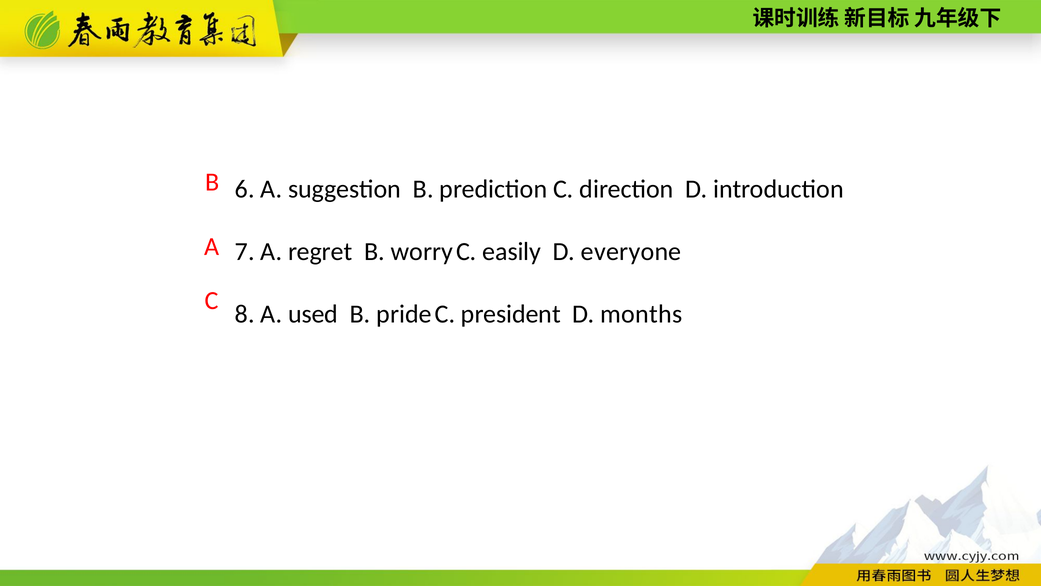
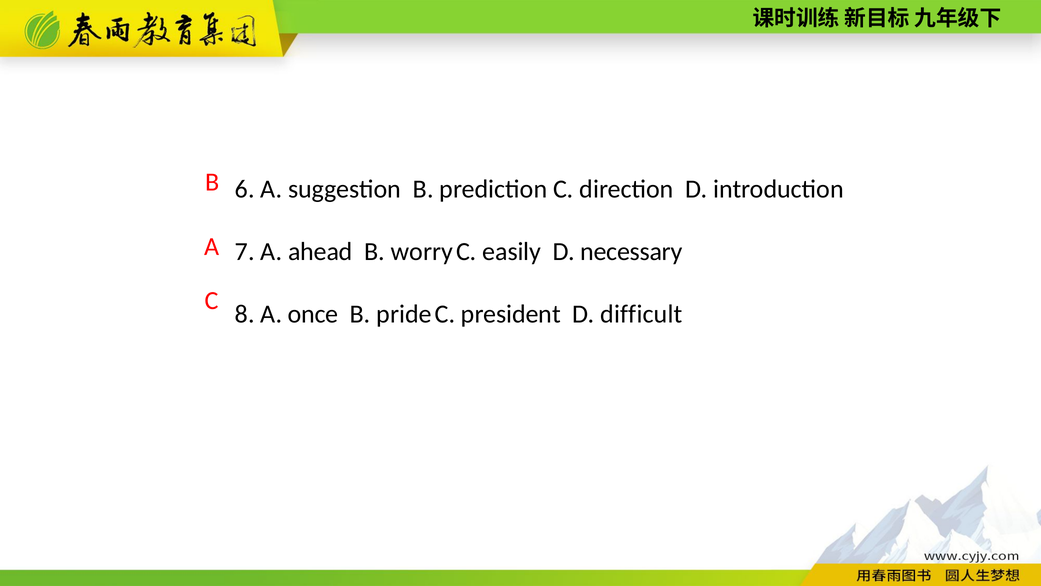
regret: regret -> ahead
everyone: everyone -> necessary
used: used -> once
months: months -> difficult
